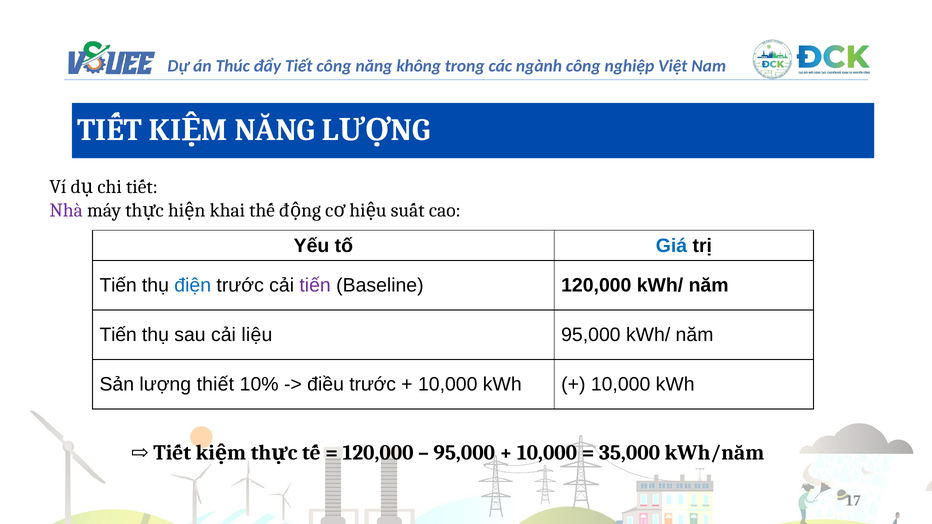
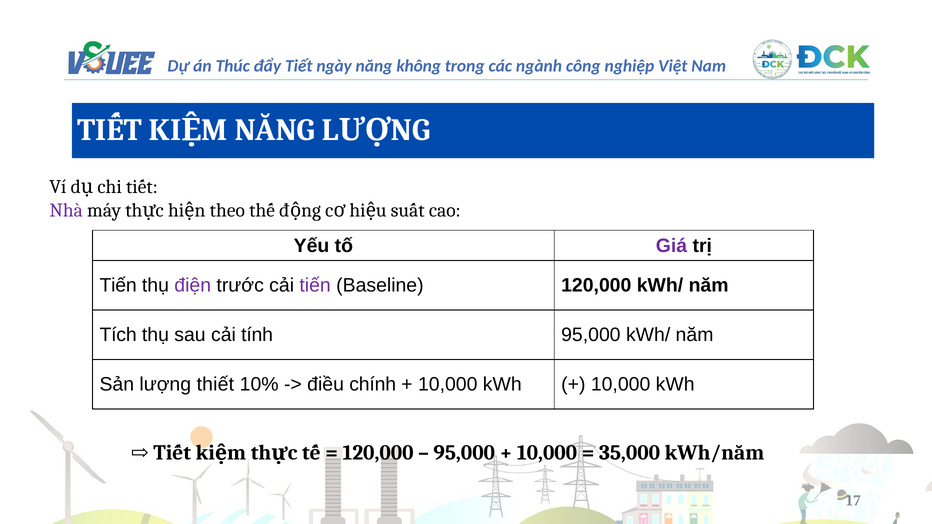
Tiết công: công -> ngày
khai: khai -> theo
Giá colour: blue -> purple
điện colour: blue -> purple
Tiến at (118, 335): Tiến -> Tích
liệu: liệu -> tính
điều trước: trước -> chính
